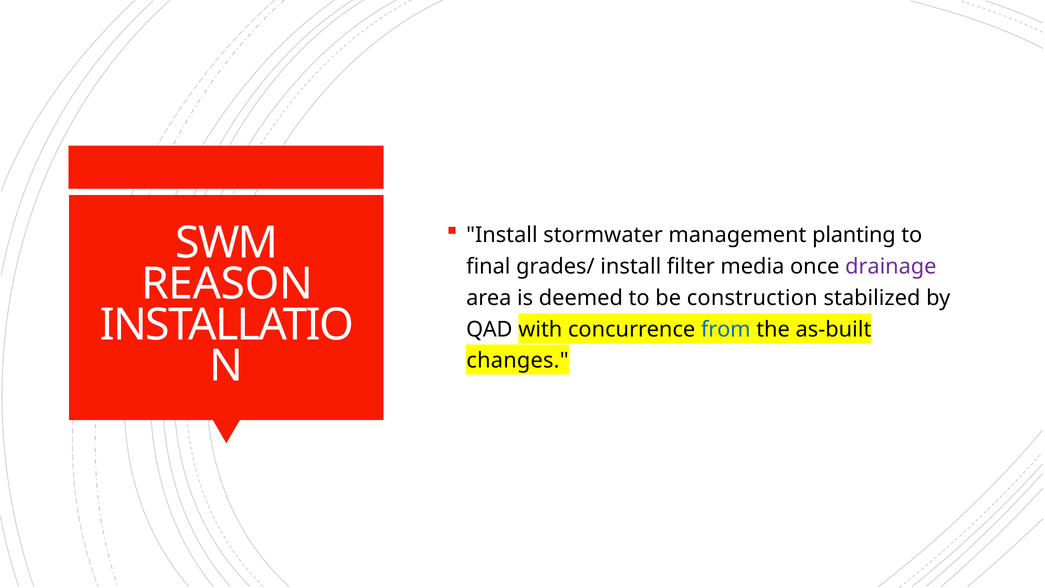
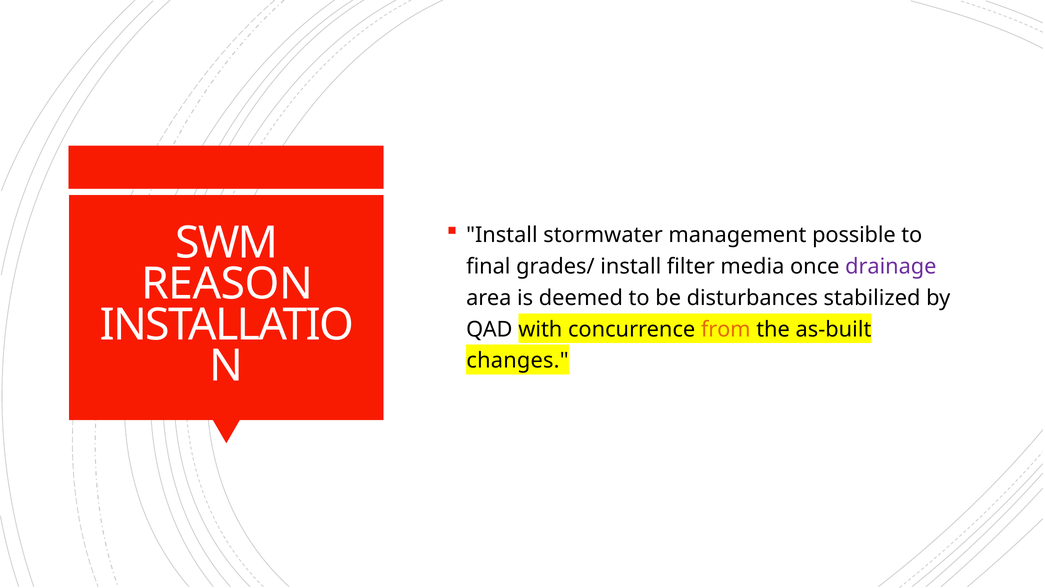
planting: planting -> possible
construction: construction -> disturbances
from colour: blue -> orange
